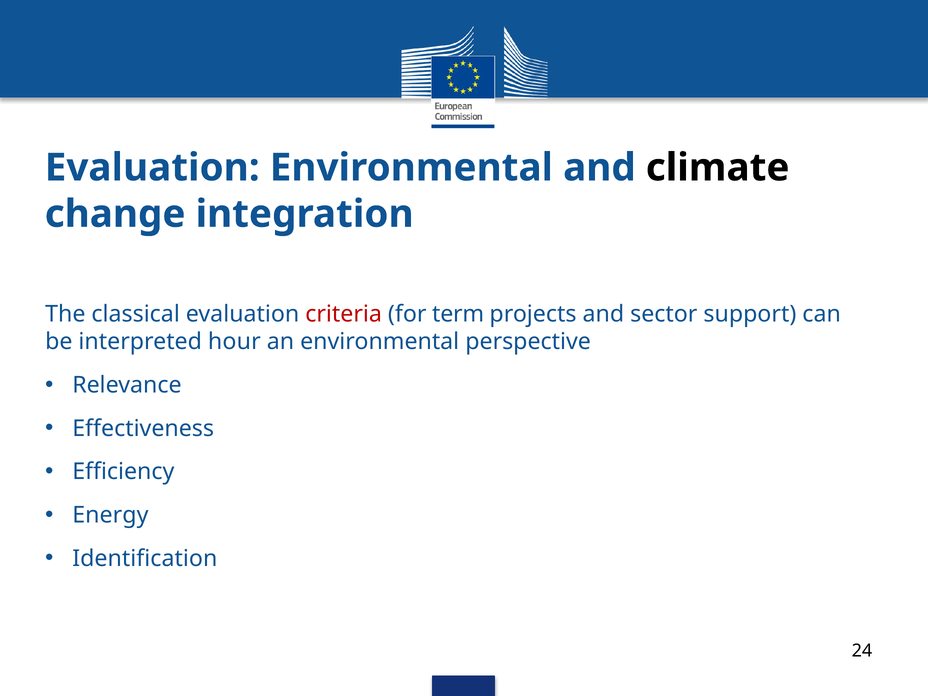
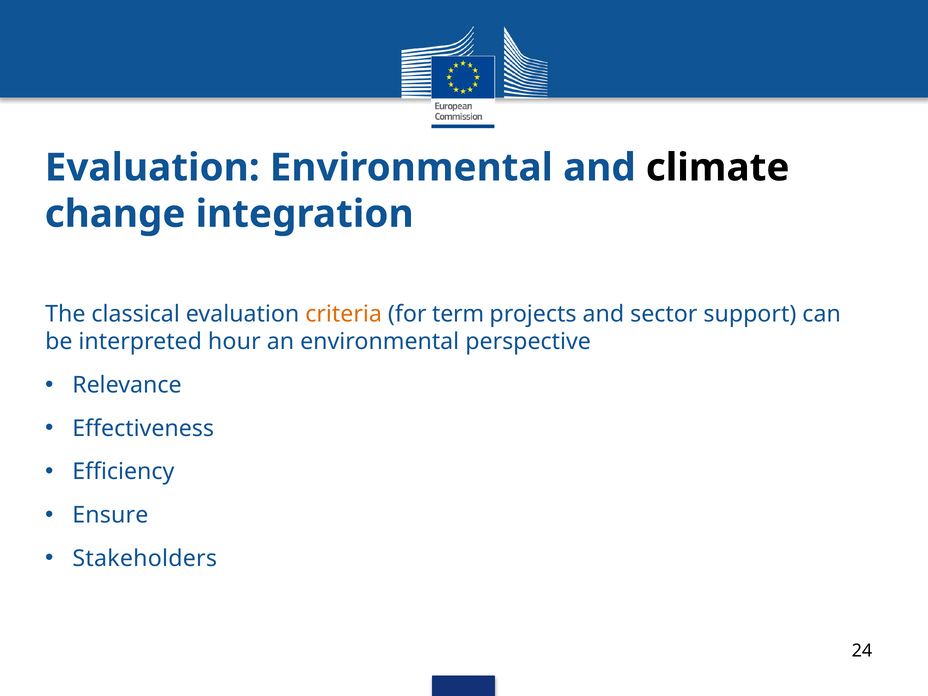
criteria colour: red -> orange
Energy: Energy -> Ensure
Identification: Identification -> Stakeholders
